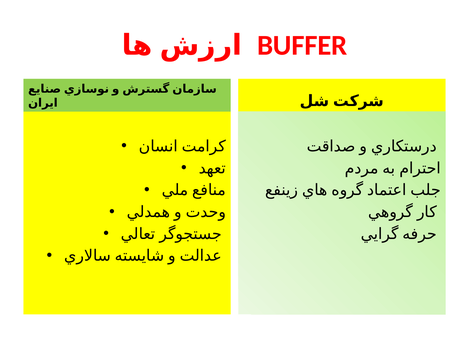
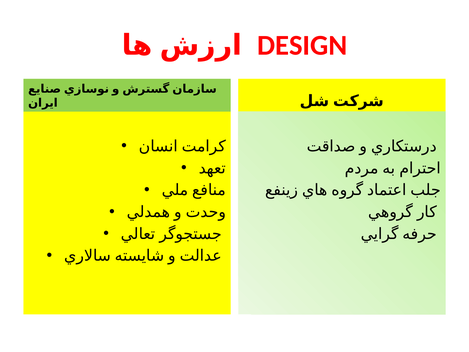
BUFFER: BUFFER -> DESIGN
